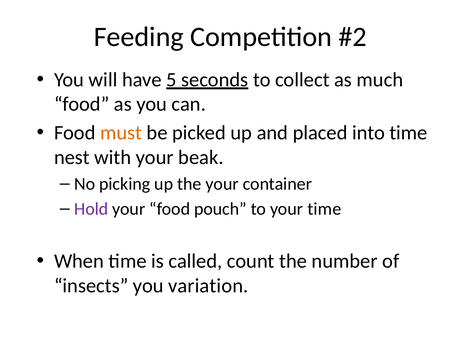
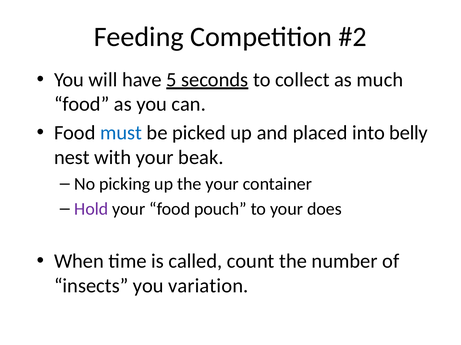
must colour: orange -> blue
into time: time -> belly
your time: time -> does
